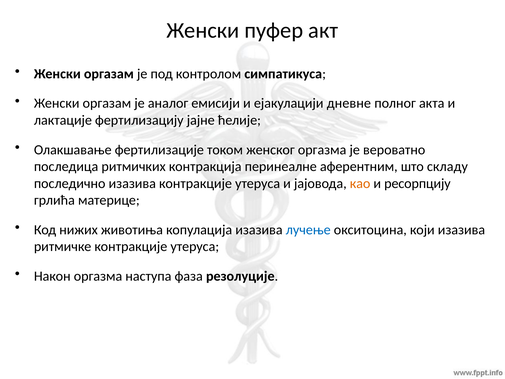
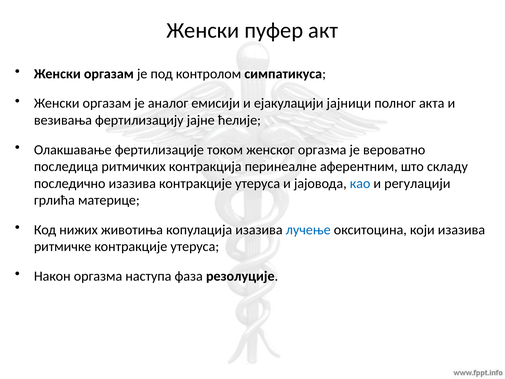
дневне: дневне -> јајници
лактације: лактације -> везивања
као colour: orange -> blue
ресорпцију: ресорпцију -> регулацији
